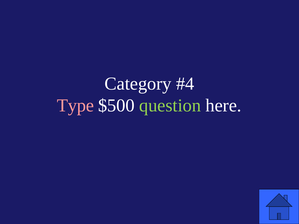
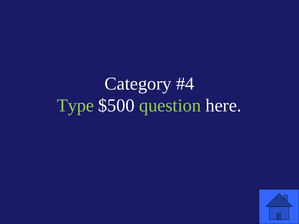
Type colour: pink -> light green
